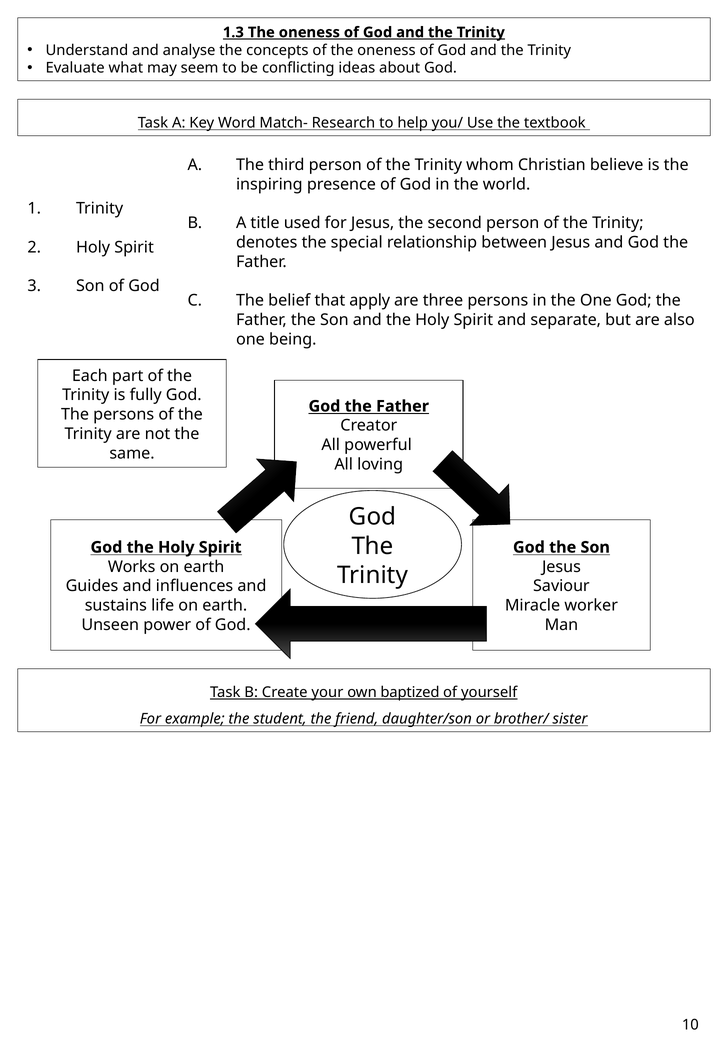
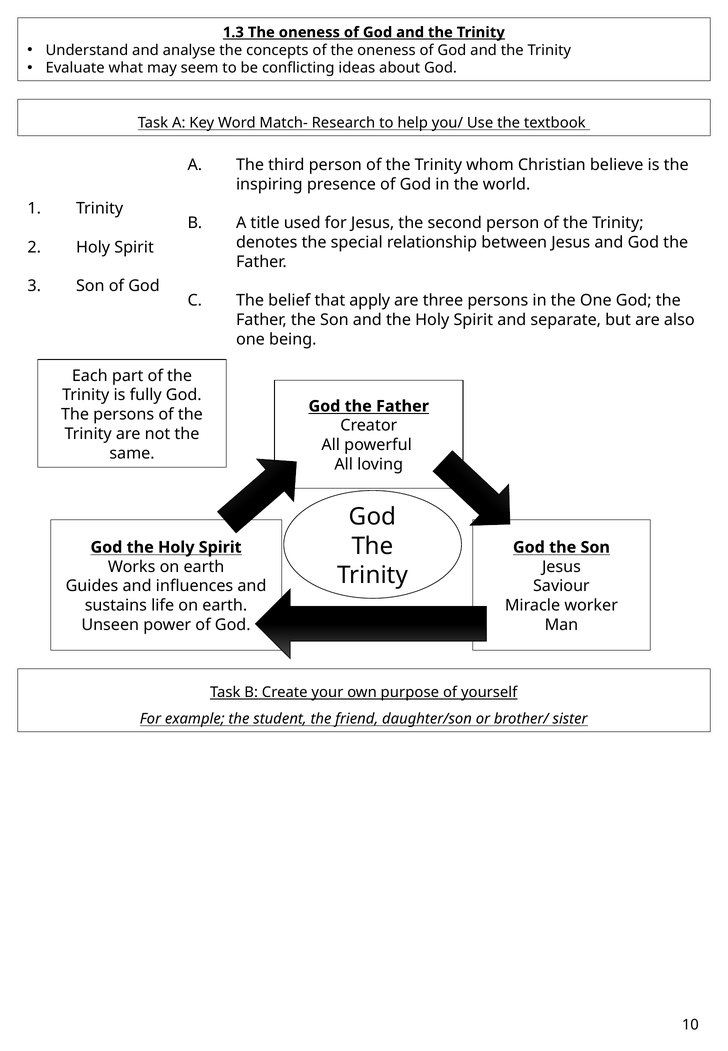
baptized: baptized -> purpose
